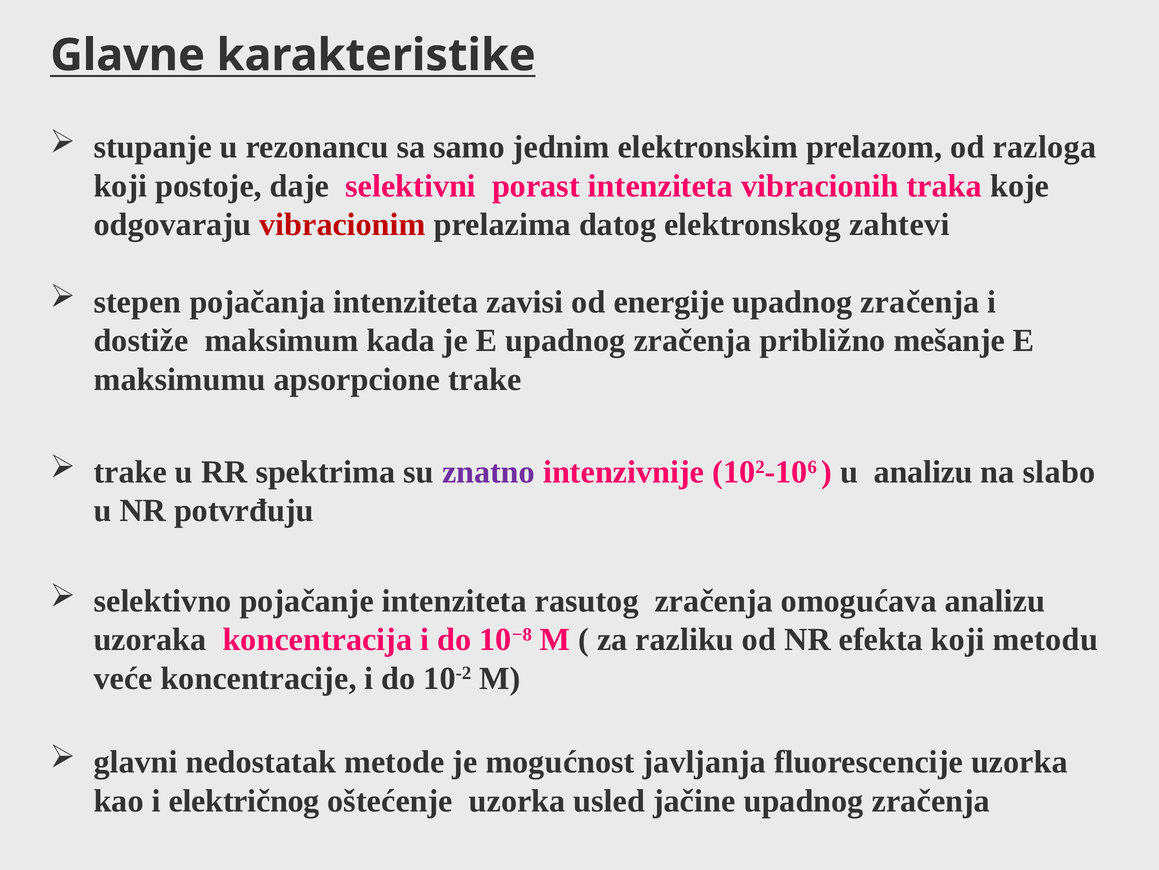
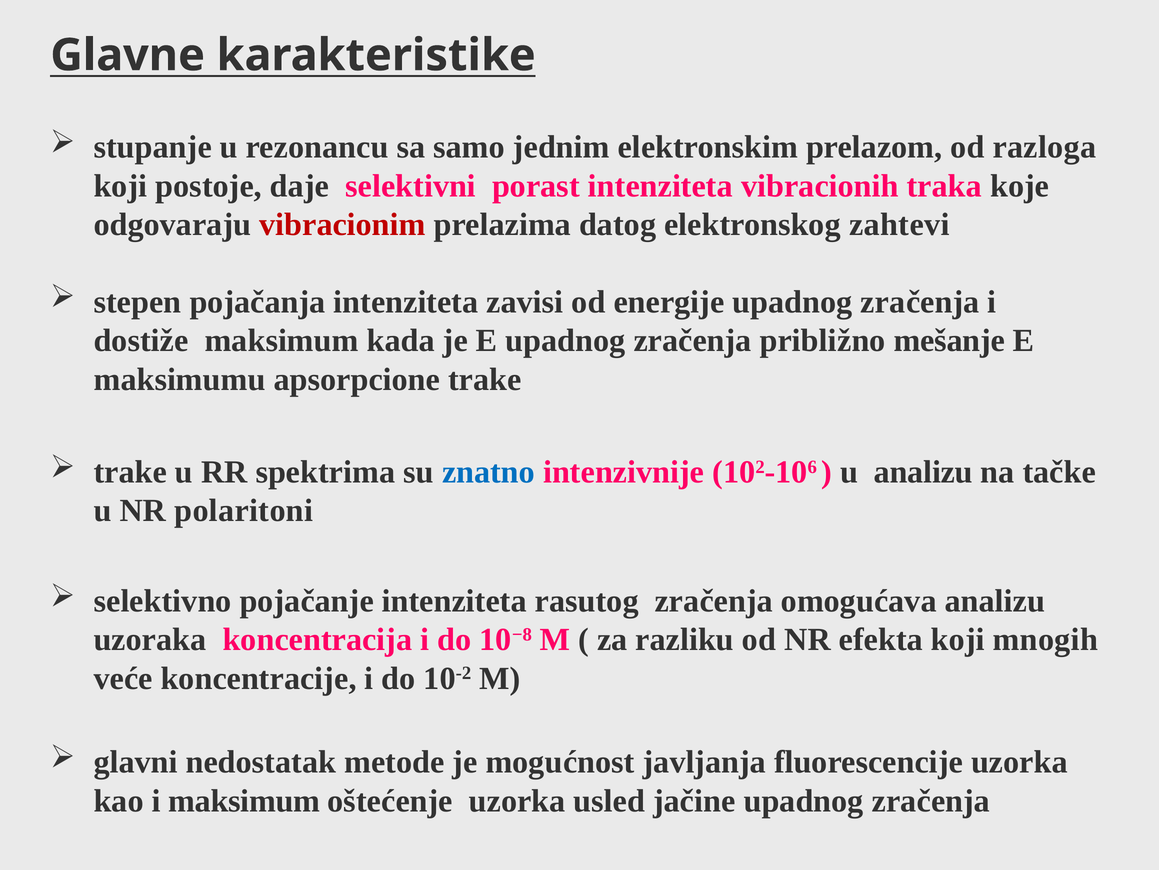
znatno colour: purple -> blue
slabo: slabo -> tačke
potvrđuju: potvrđuju -> polaritoni
metodu: metodu -> mnogih
i električnog: električnog -> maksimum
